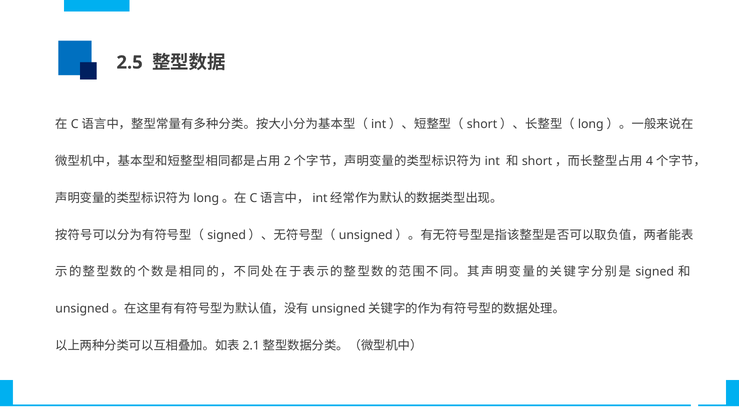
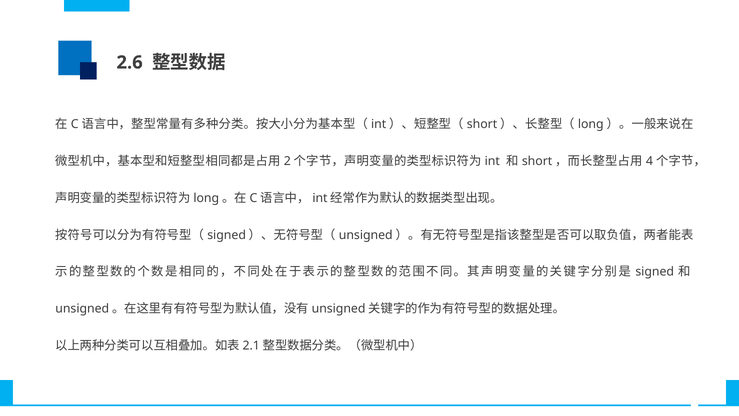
2.5: 2.5 -> 2.6
